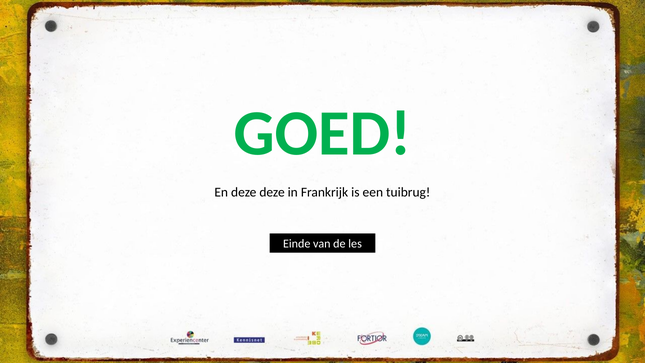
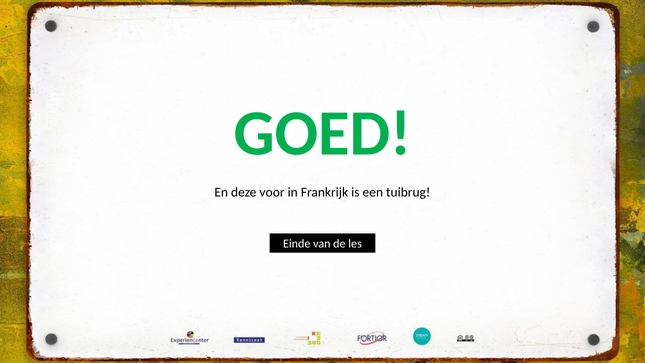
deze deze: deze -> voor
